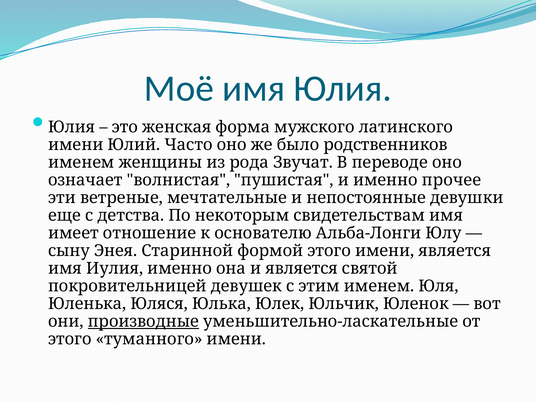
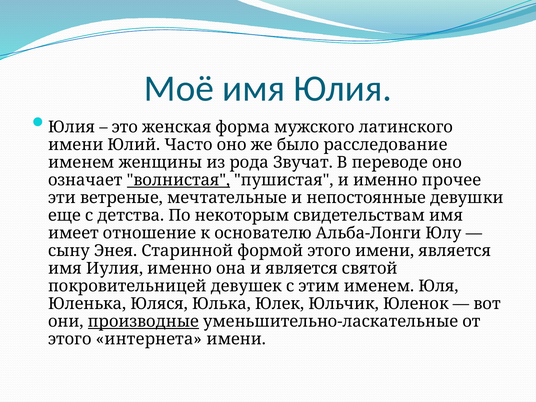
родственников: родственников -> расследование
волнистая underline: none -> present
туманного: туманного -> интернета
